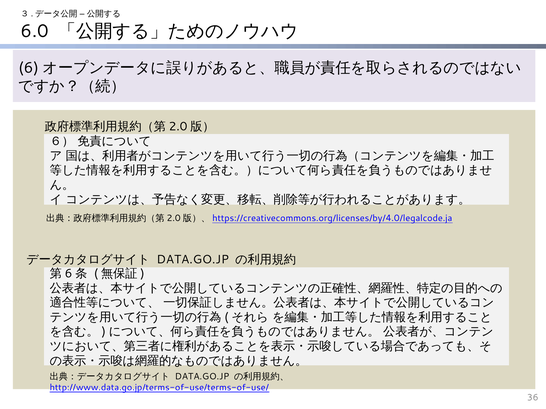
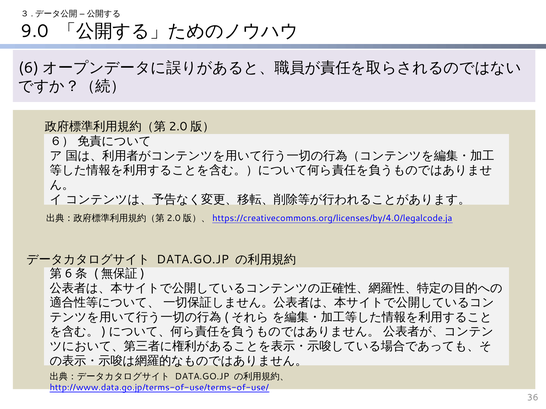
6.0: 6.0 -> 9.0
